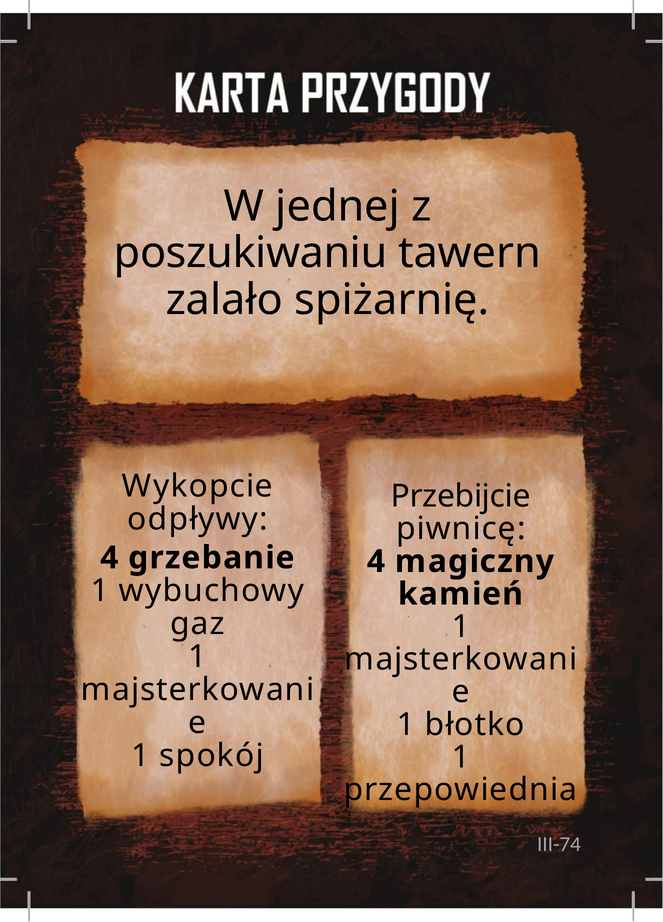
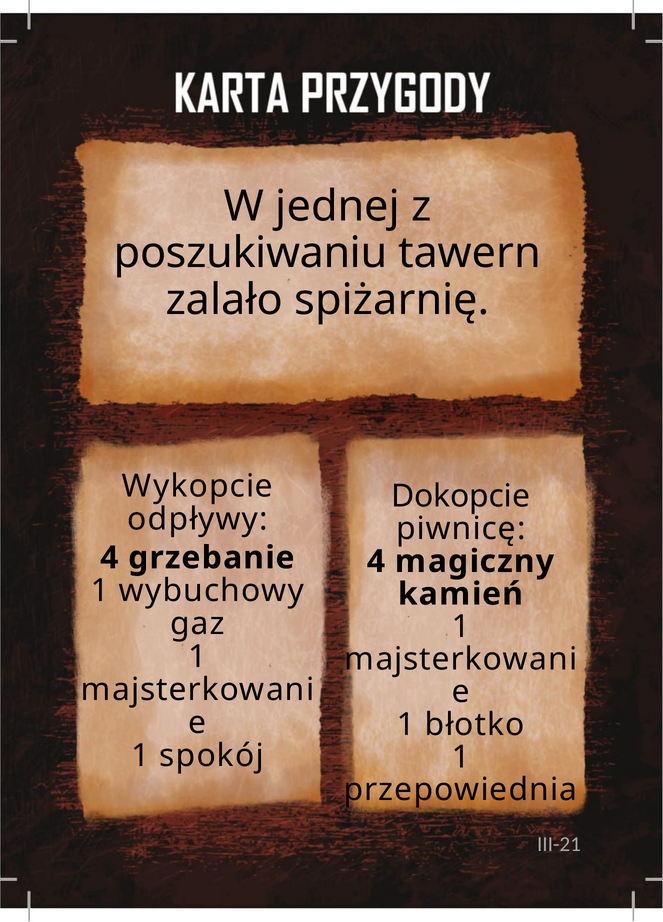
Przebijcie: Przebijcie -> Dokopcie
III-74: III-74 -> III-21
